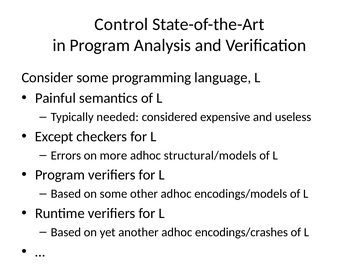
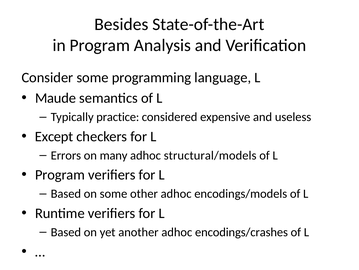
Control: Control -> Besides
Painful: Painful -> Maude
needed: needed -> practice
more: more -> many
